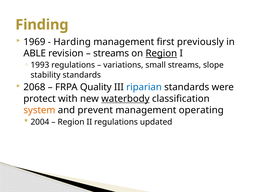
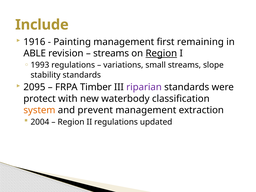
Finding: Finding -> Include
1969: 1969 -> 1916
Harding: Harding -> Painting
previously: previously -> remaining
2068: 2068 -> 2095
Quality: Quality -> Timber
riparian colour: blue -> purple
waterbody underline: present -> none
operating: operating -> extraction
